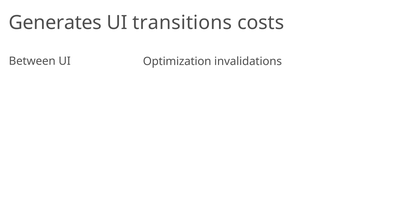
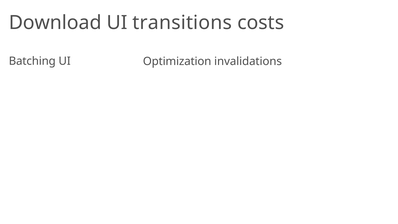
Generates: Generates -> Download
Between: Between -> Batching
